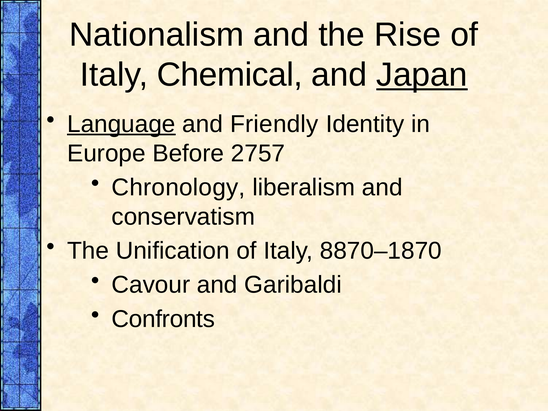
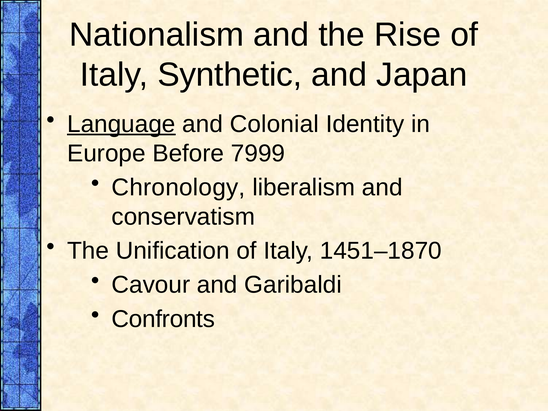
Chemical: Chemical -> Synthetic
Japan underline: present -> none
Friendly: Friendly -> Colonial
2757: 2757 -> 7999
8870–1870: 8870–1870 -> 1451–1870
